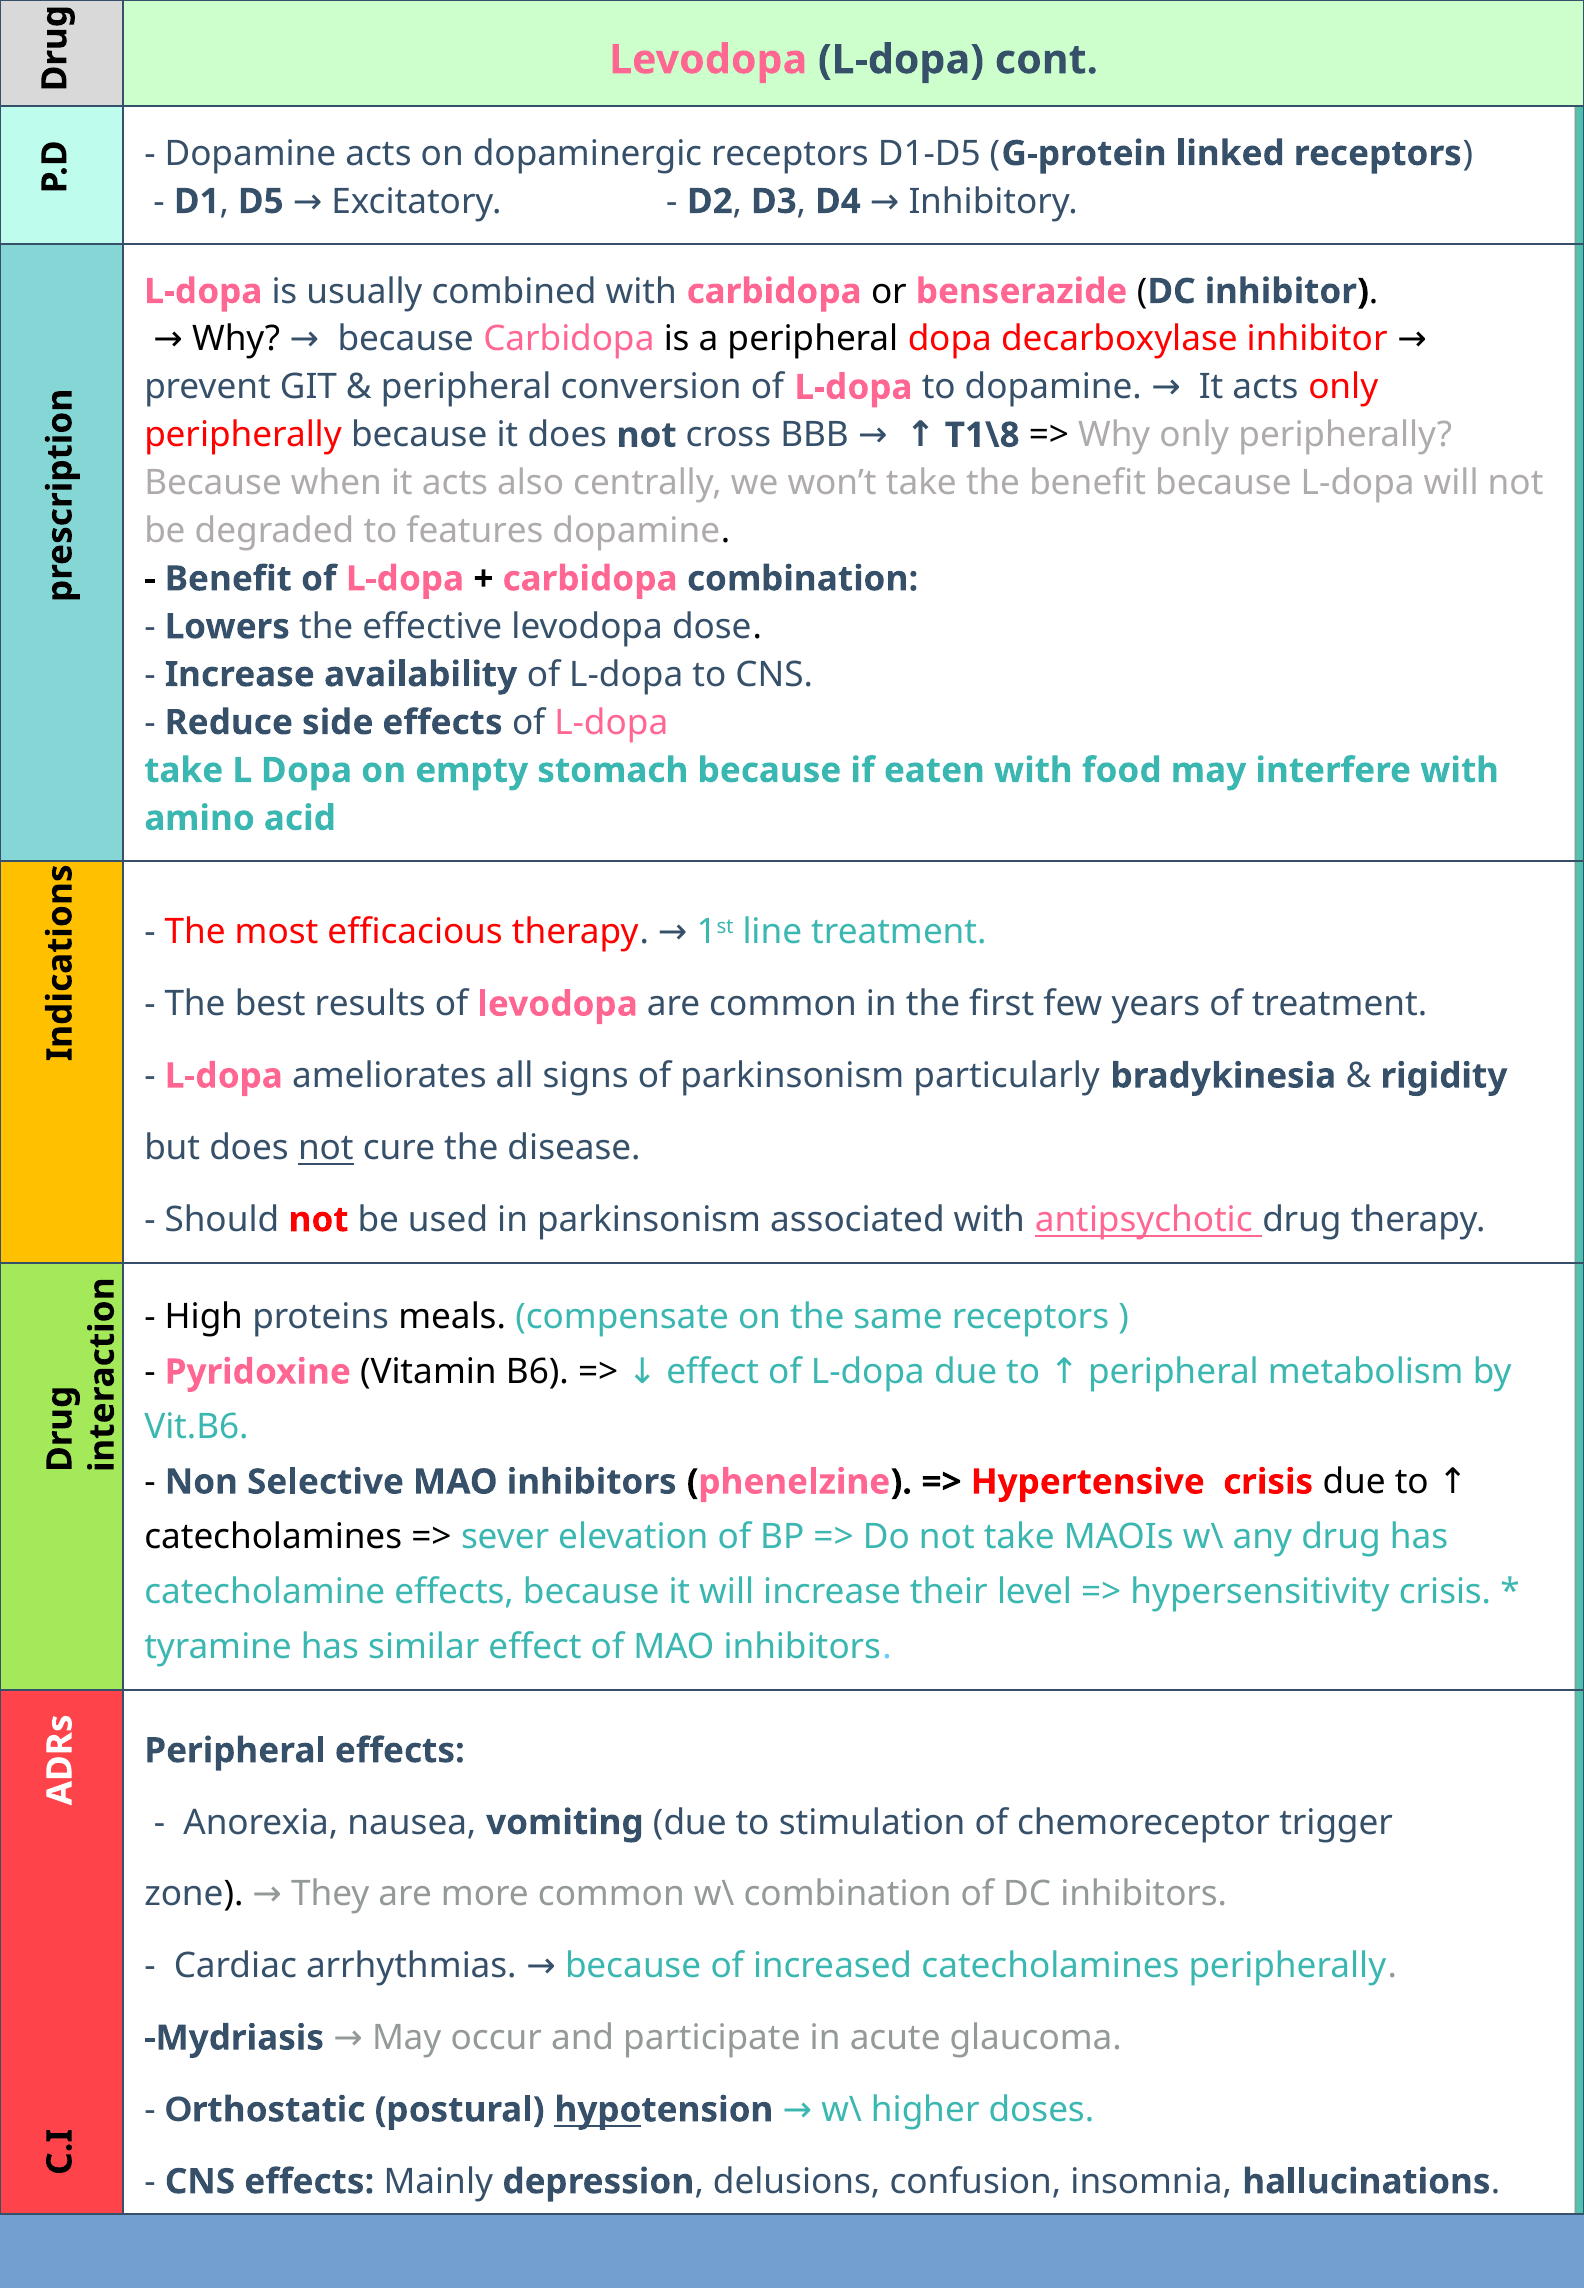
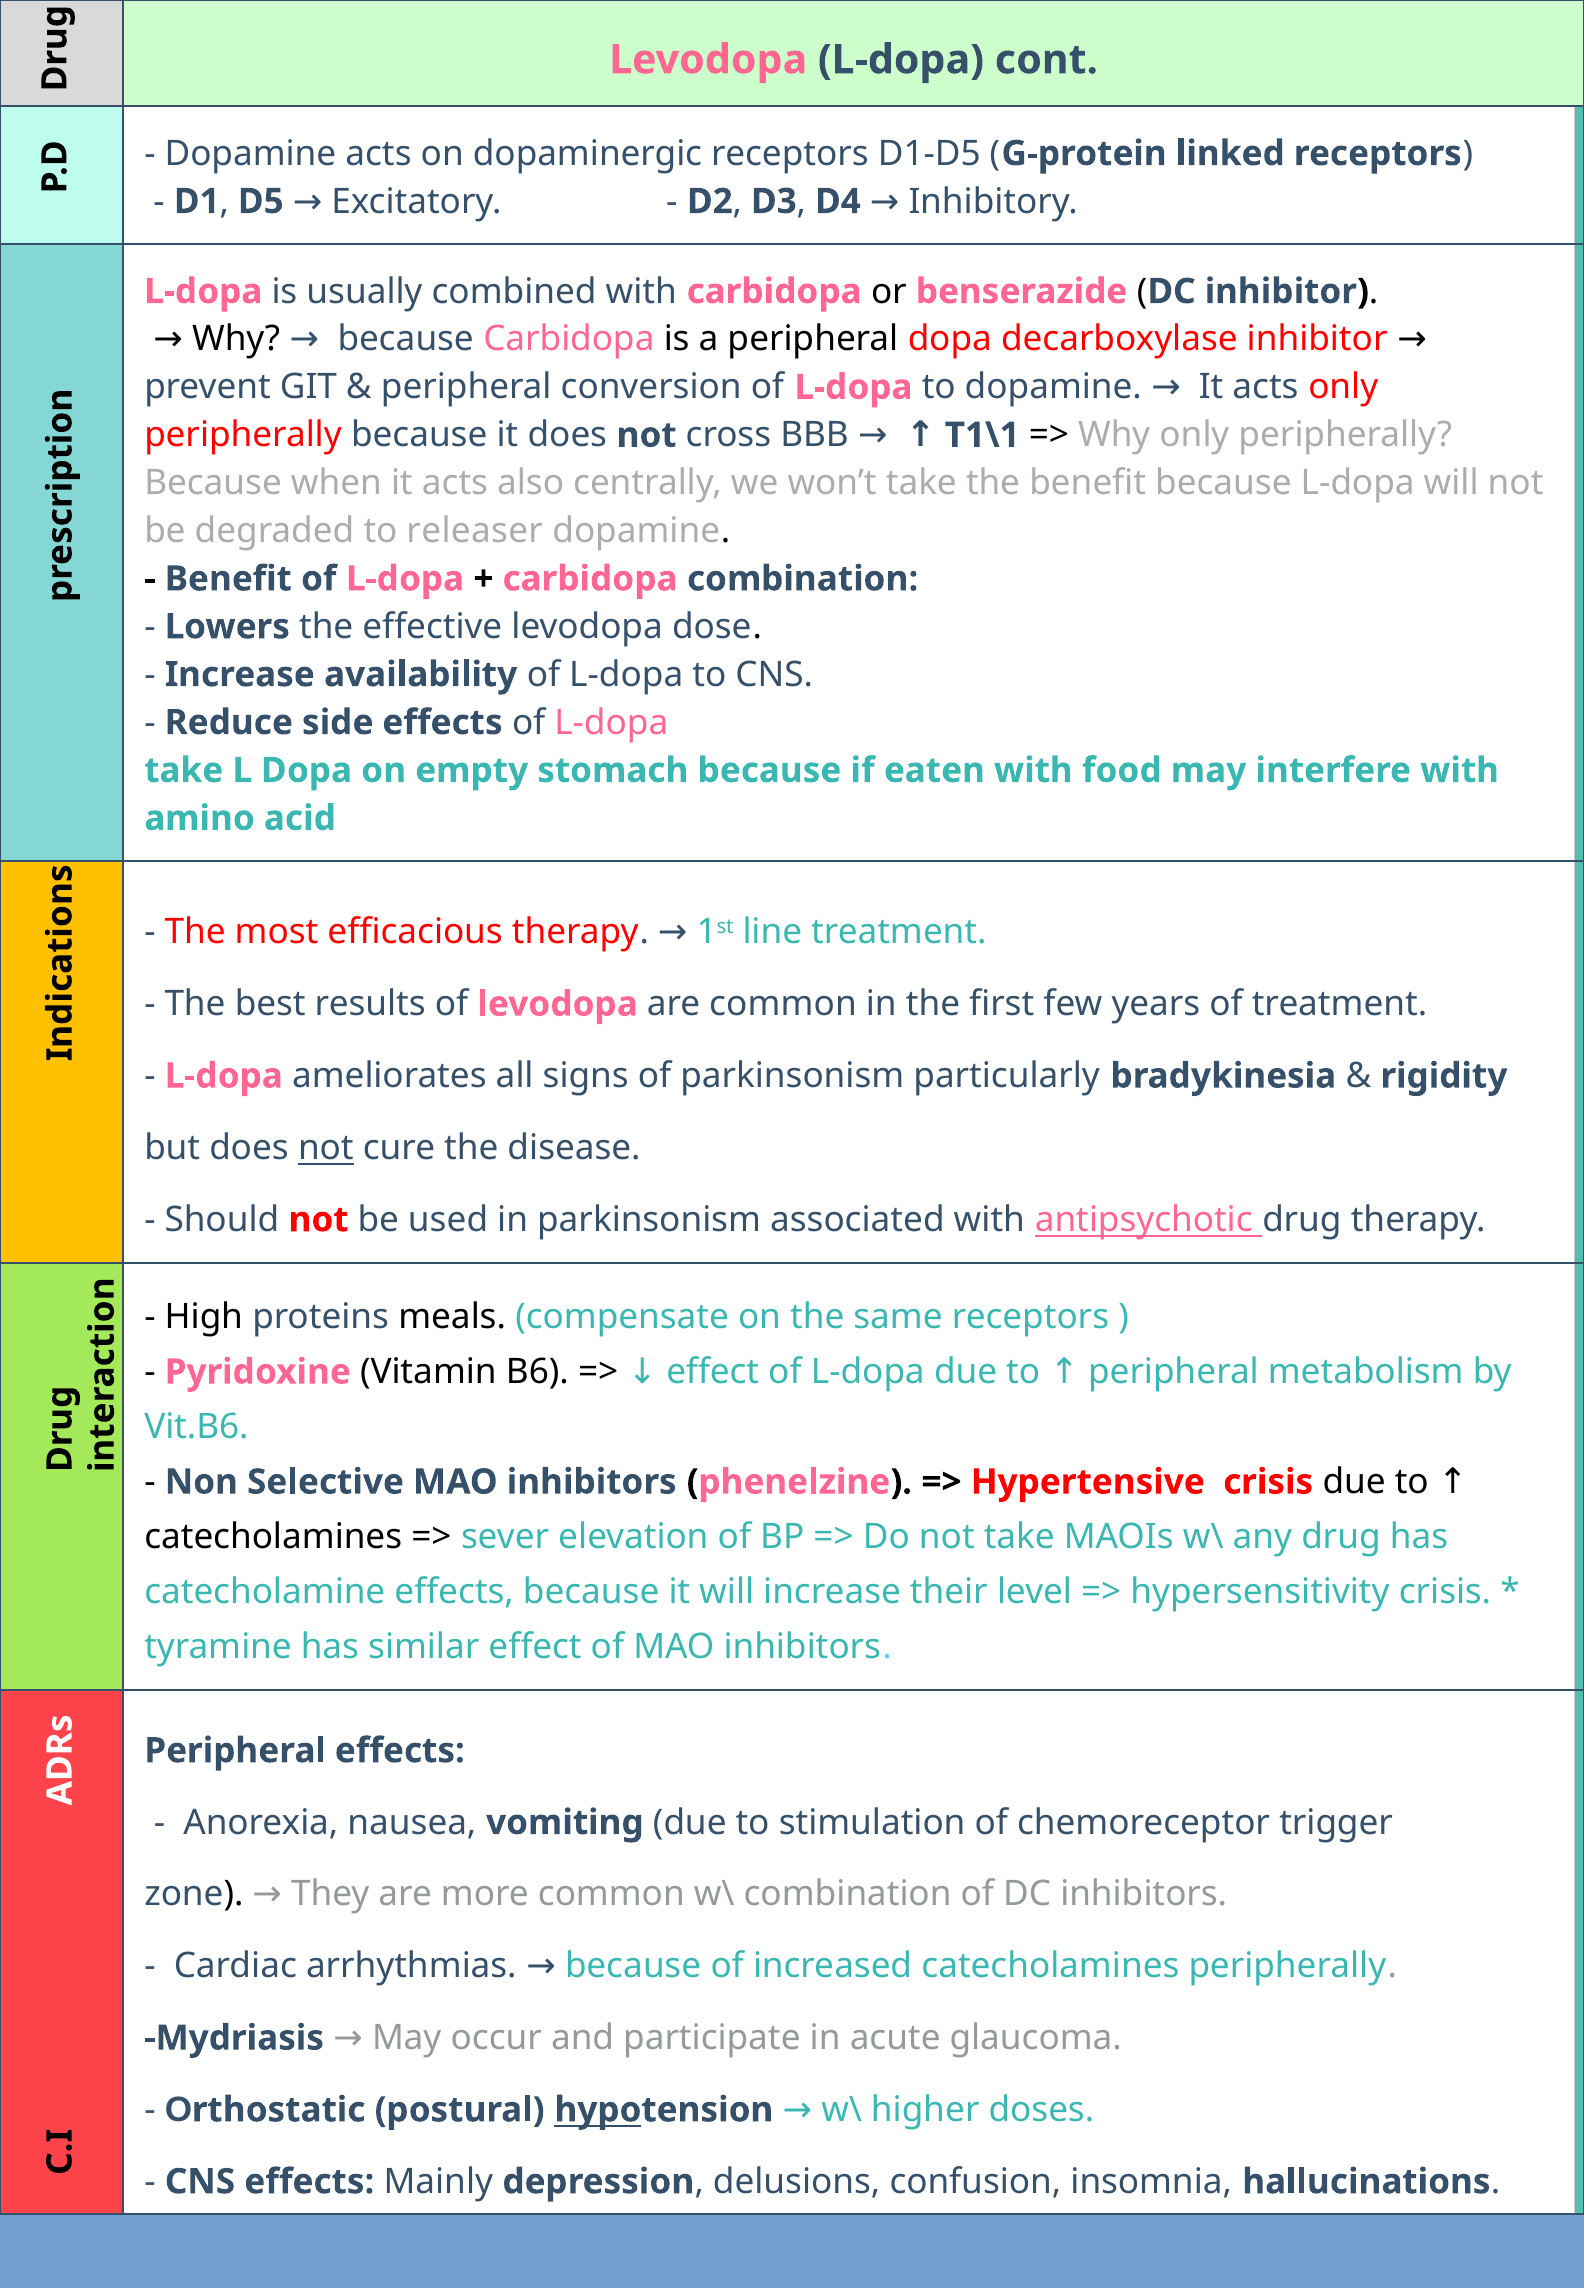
T1\8: T1\8 -> T1\1
features: features -> releaser
